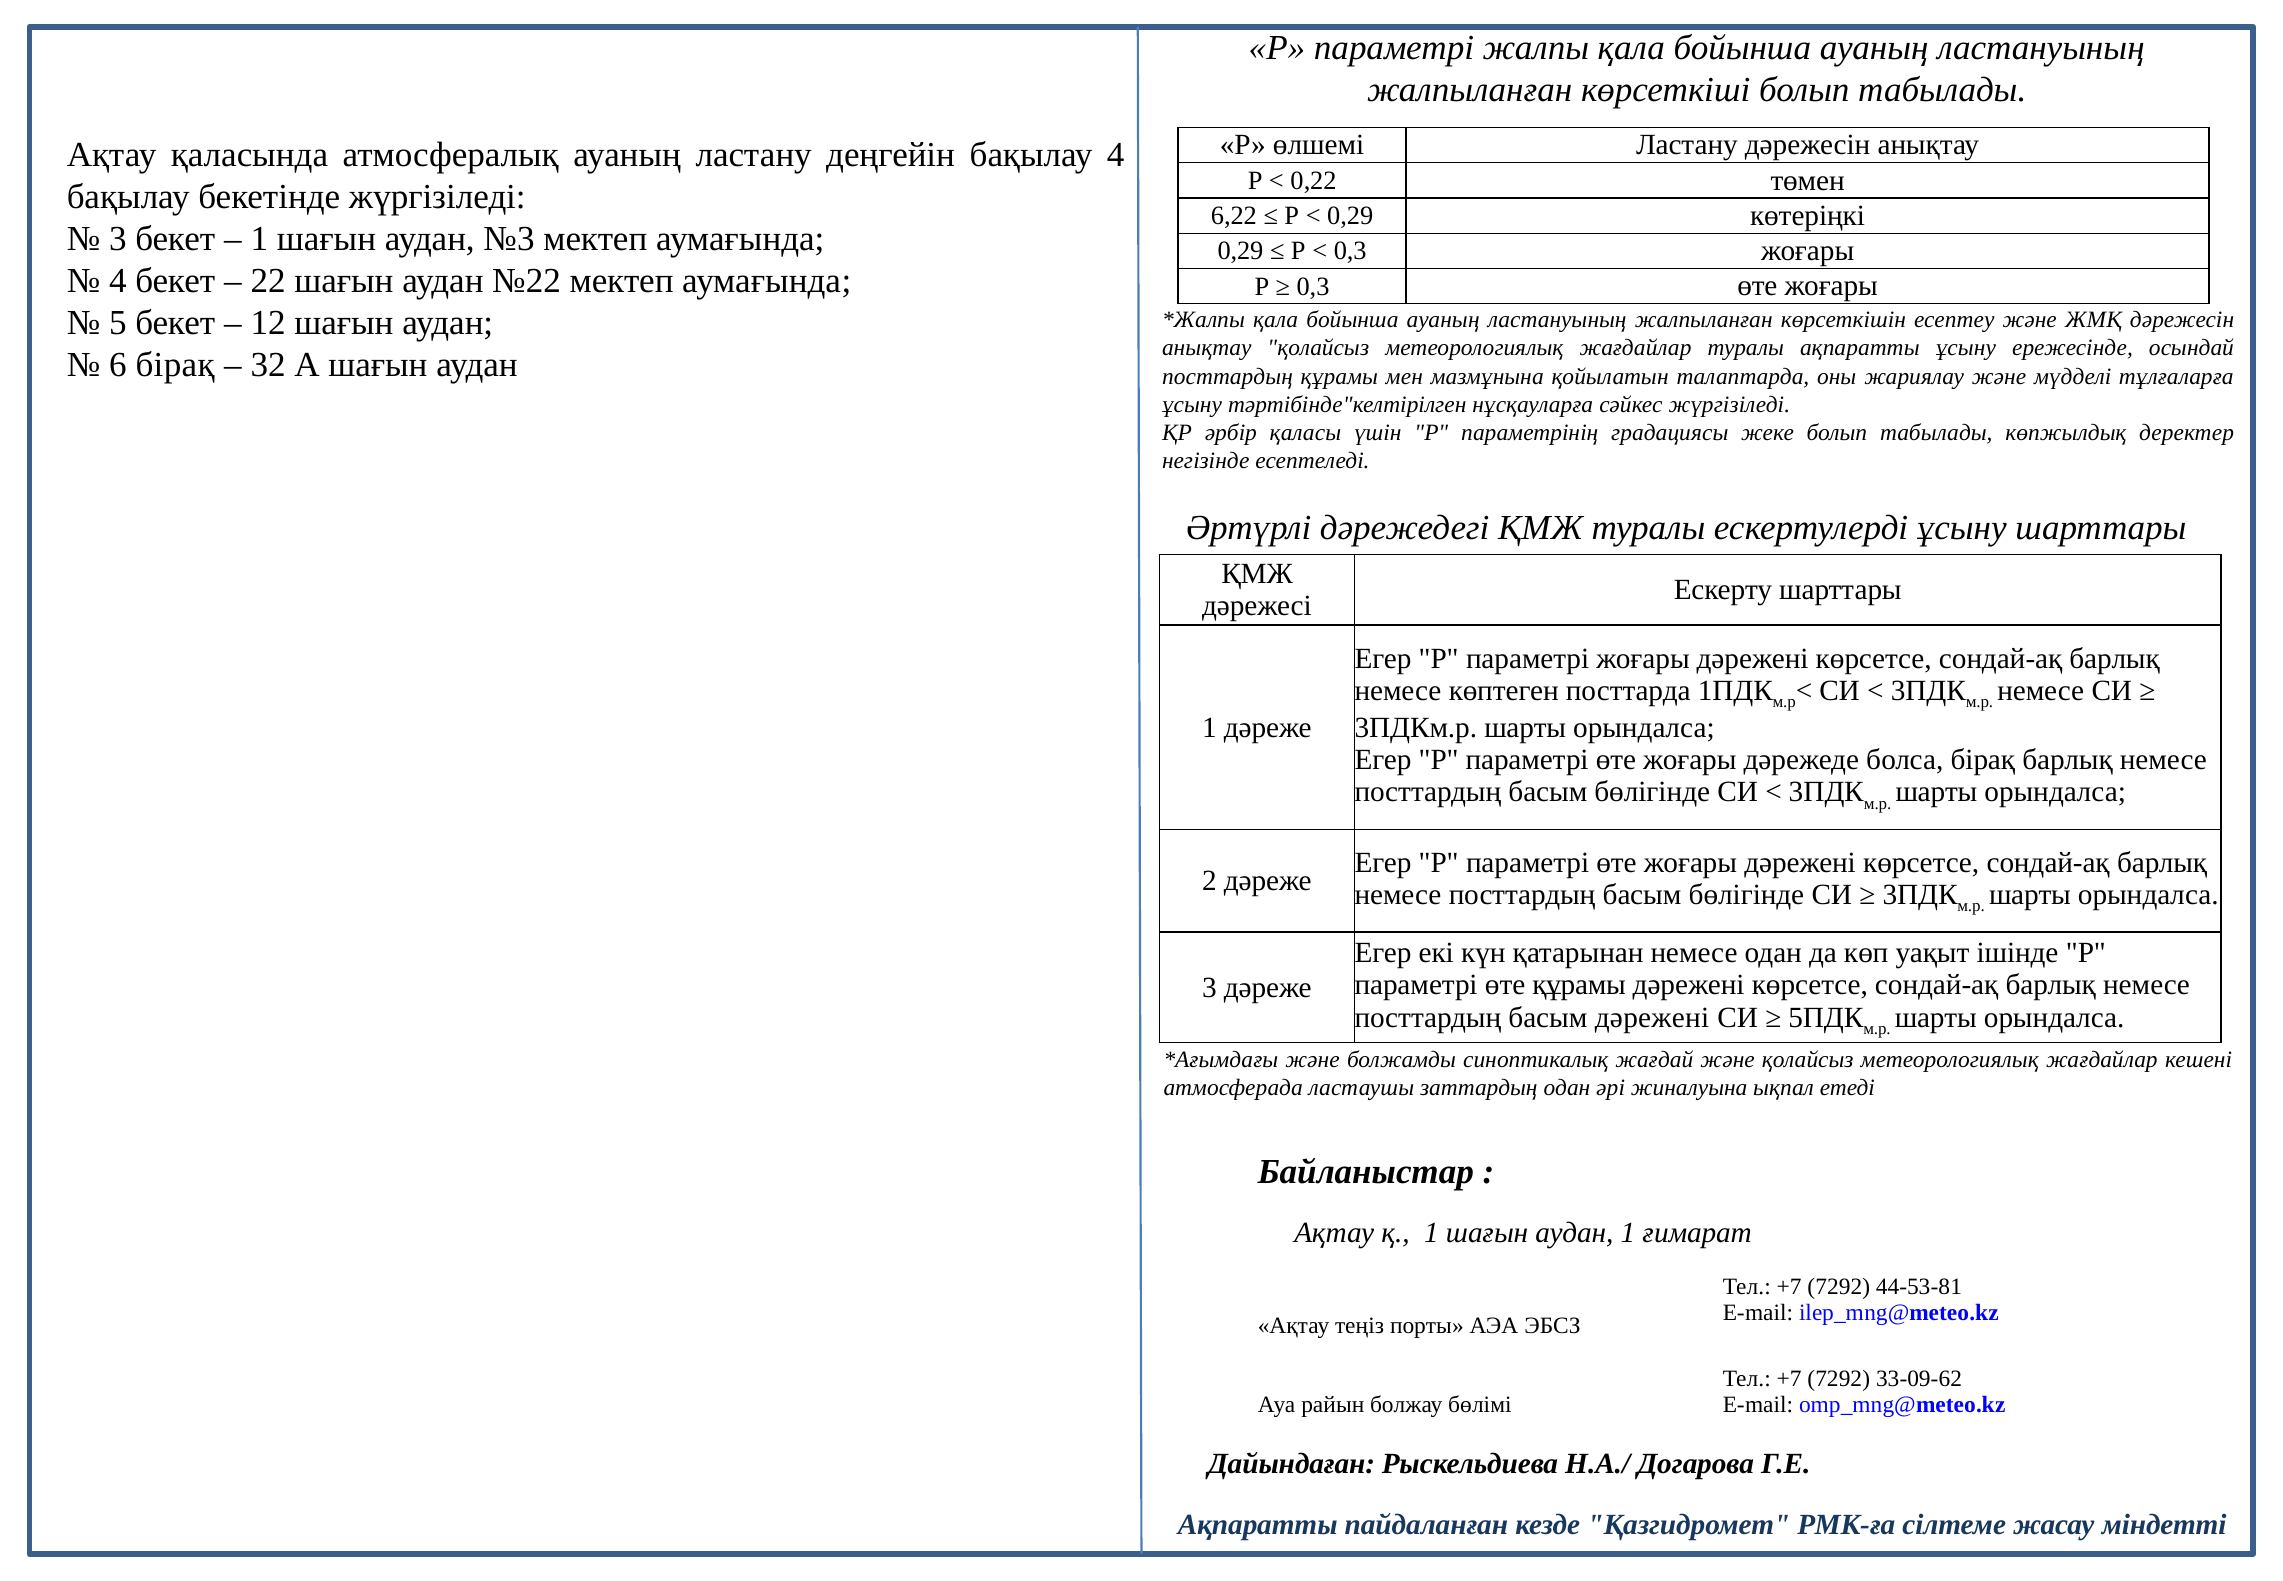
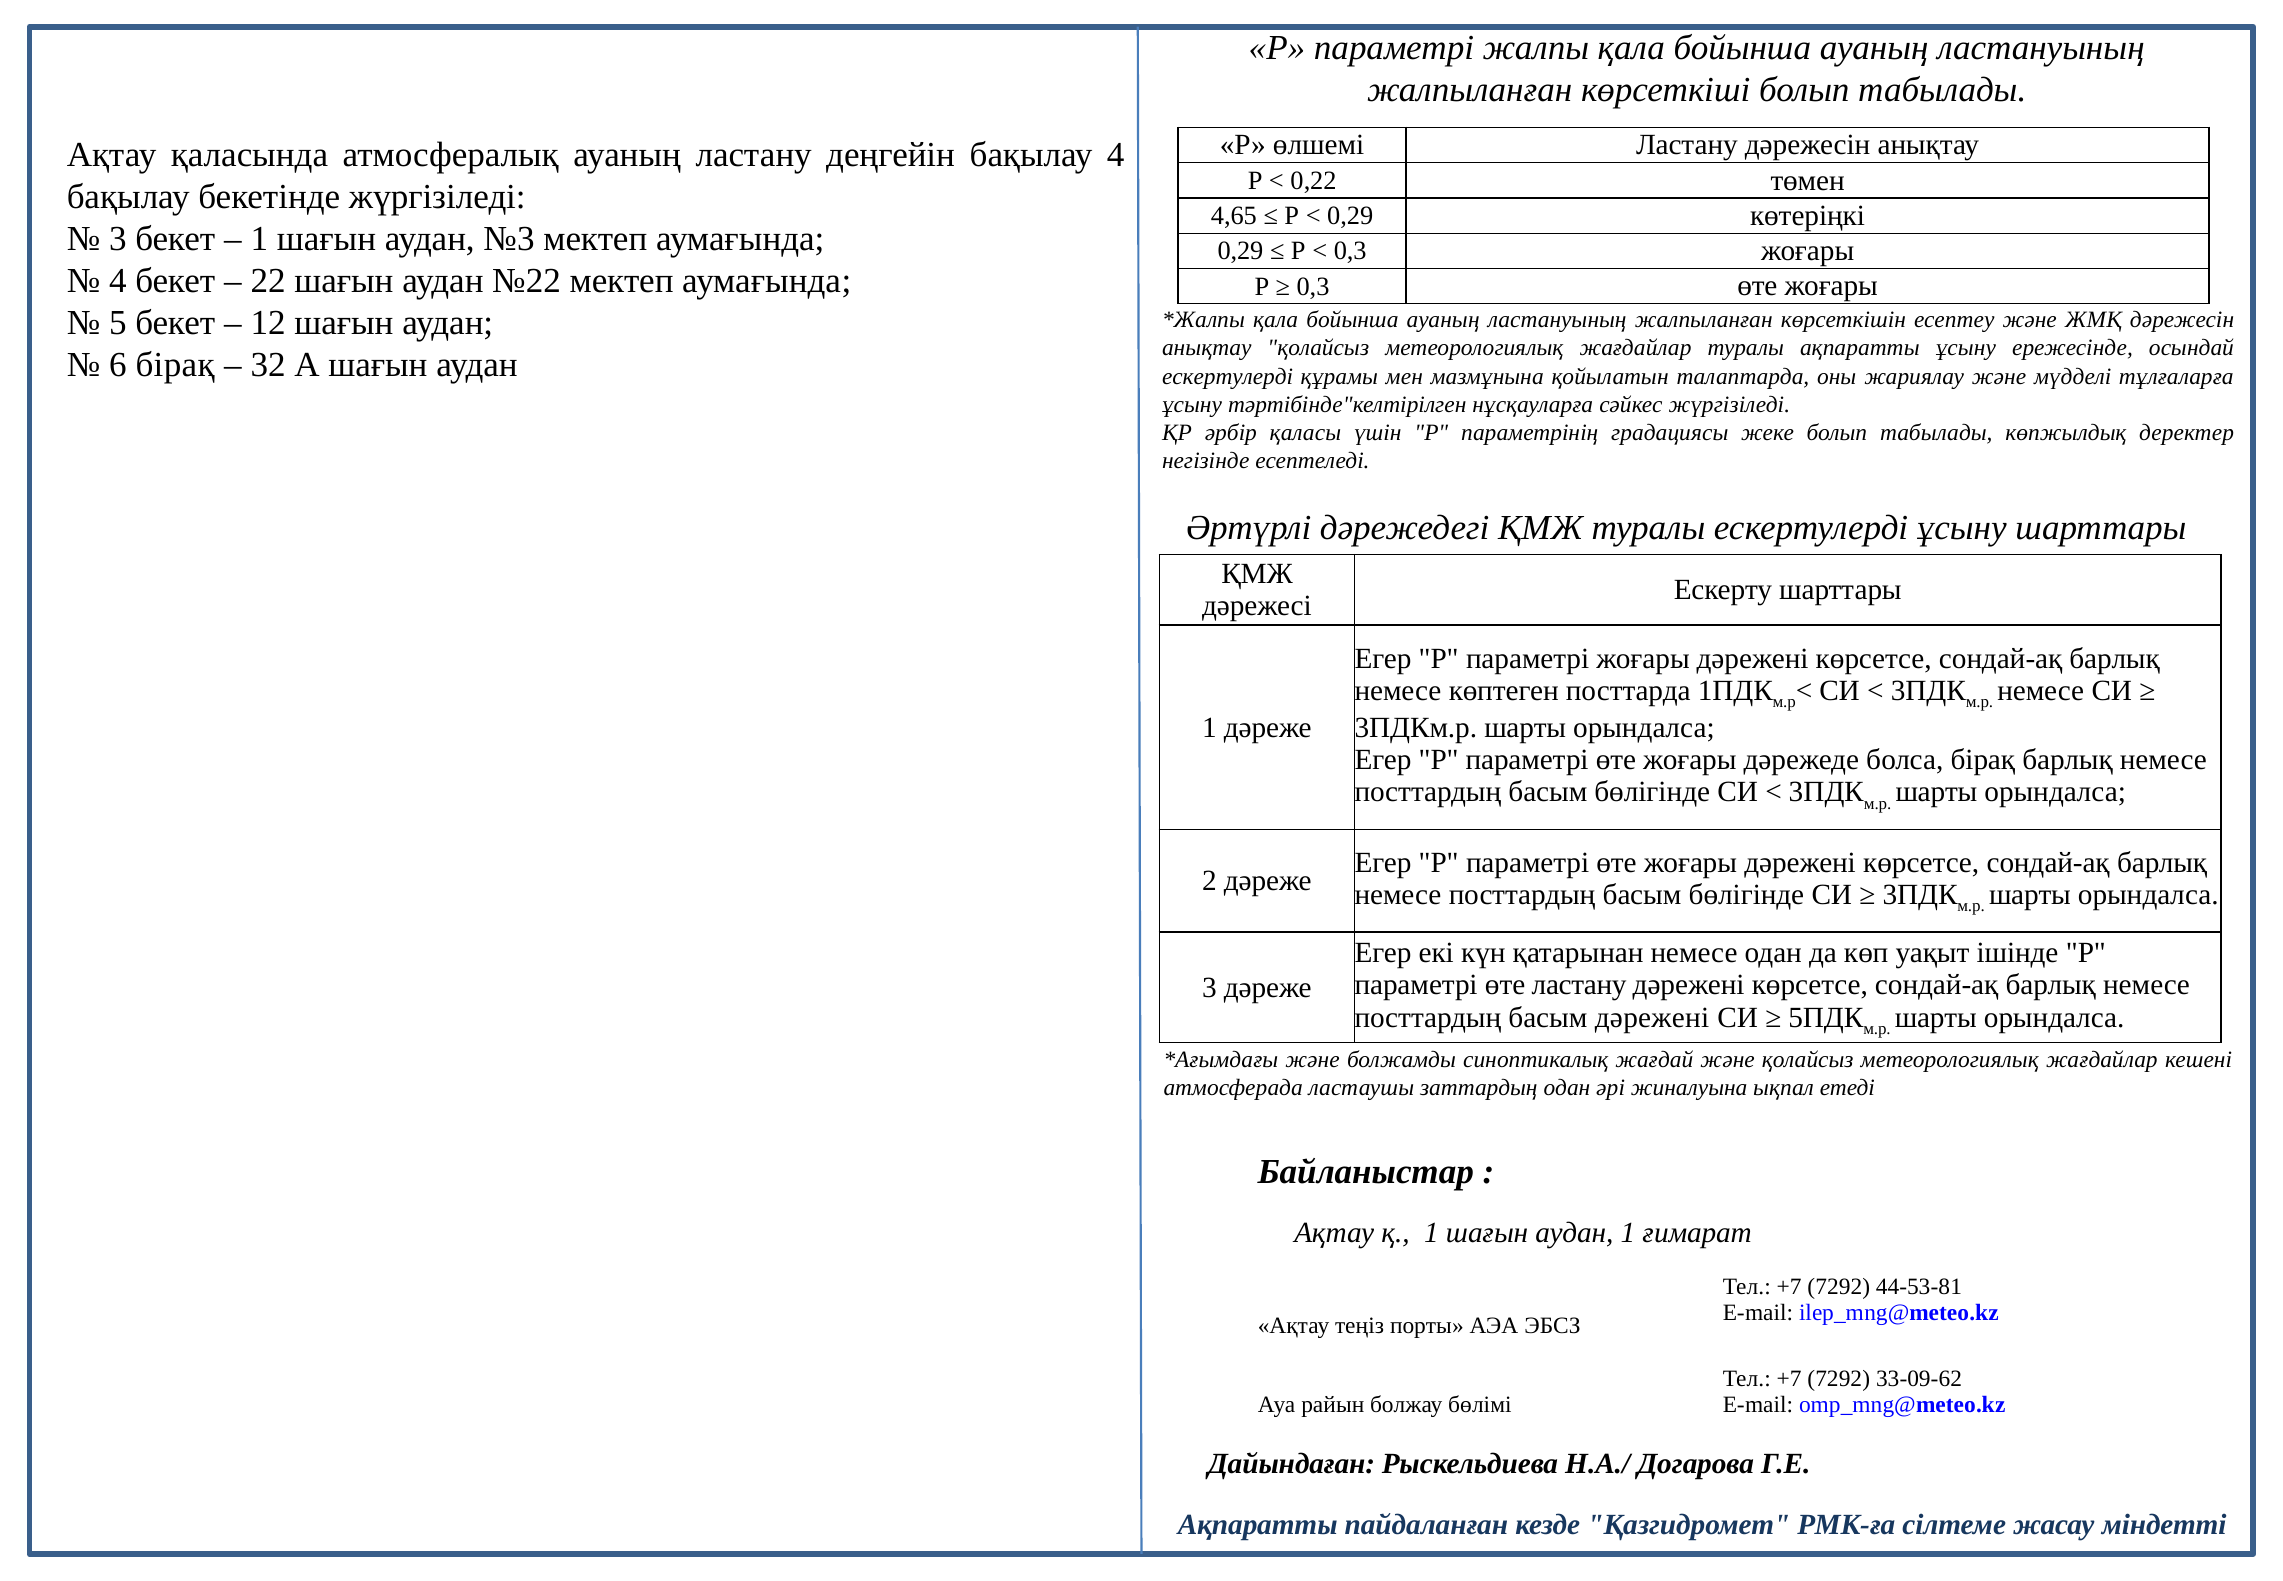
6,22: 6,22 -> 4,65
посттардың at (1227, 376): посттардың -> ескертулерді
өте құрамы: құрамы -> ластану
